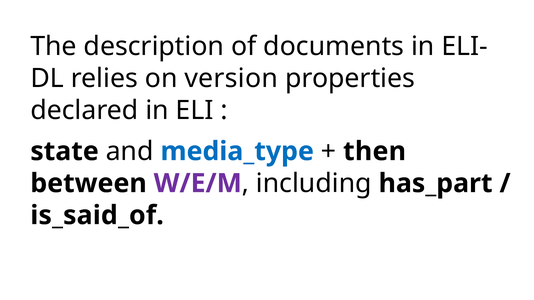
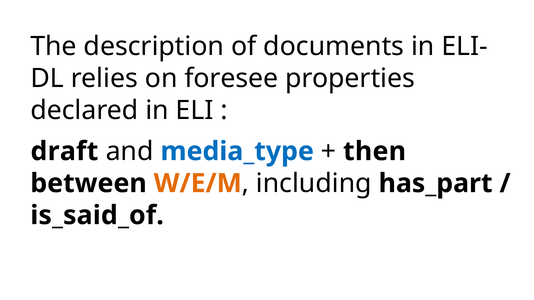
version: version -> foresee
state: state -> draft
W/E/M colour: purple -> orange
